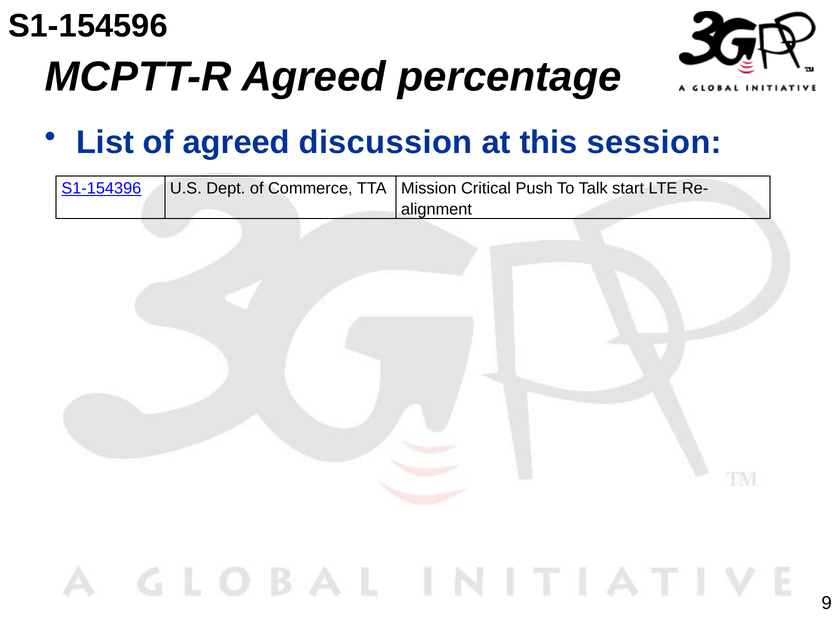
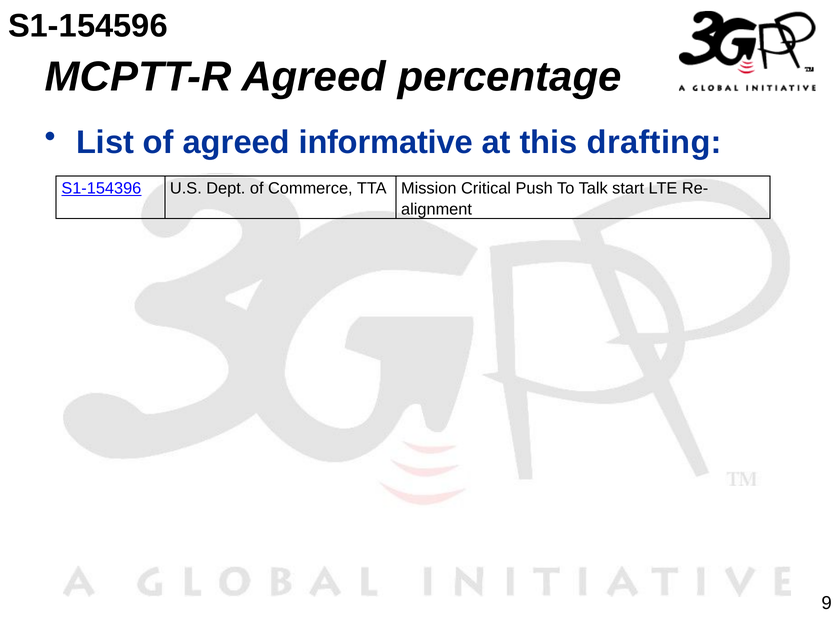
discussion: discussion -> informative
session: session -> drafting
